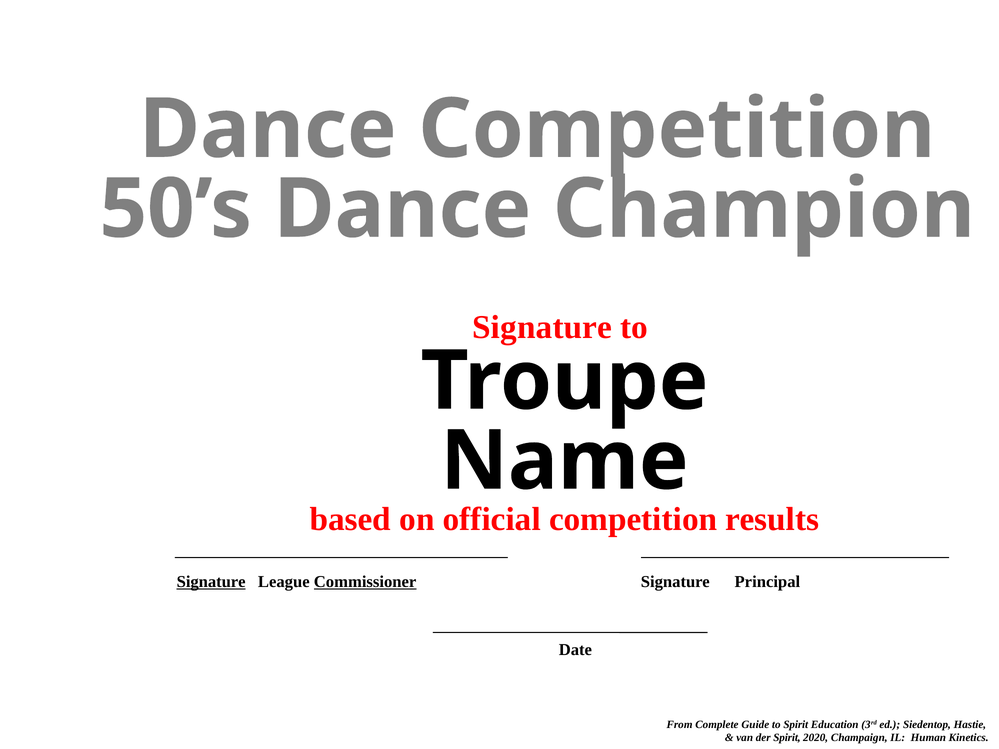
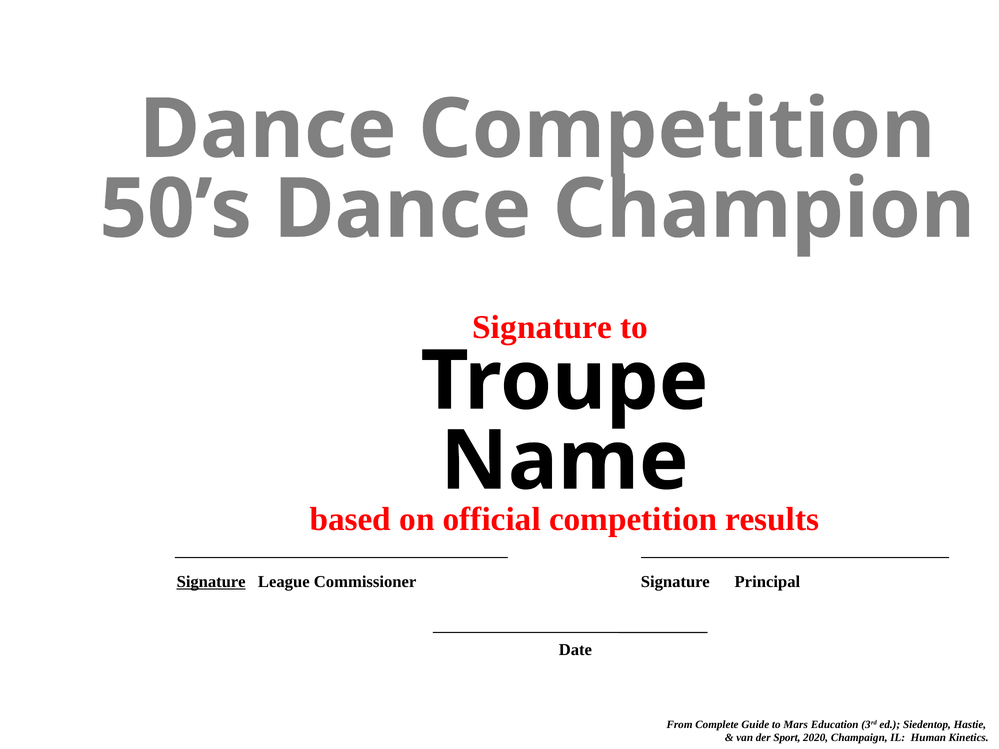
Commissioner underline: present -> none
to Spirit: Spirit -> Mars
der Spirit: Spirit -> Sport
